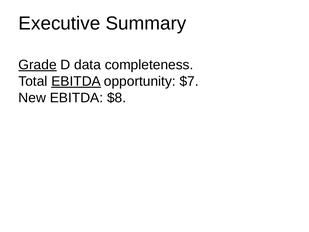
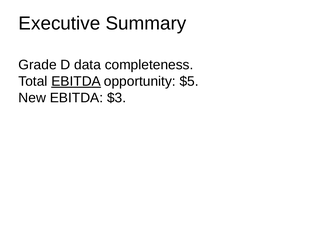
Grade underline: present -> none
$7: $7 -> $5
$8: $8 -> $3
